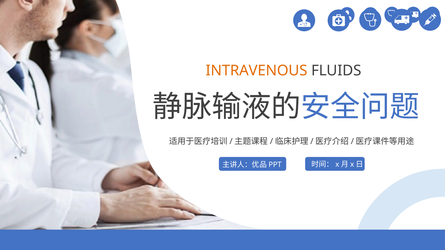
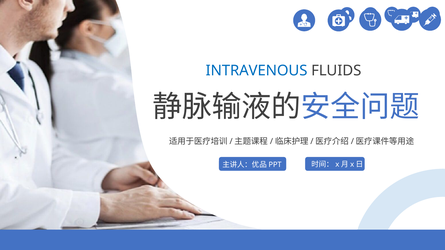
INTRAVENOUS colour: orange -> blue
